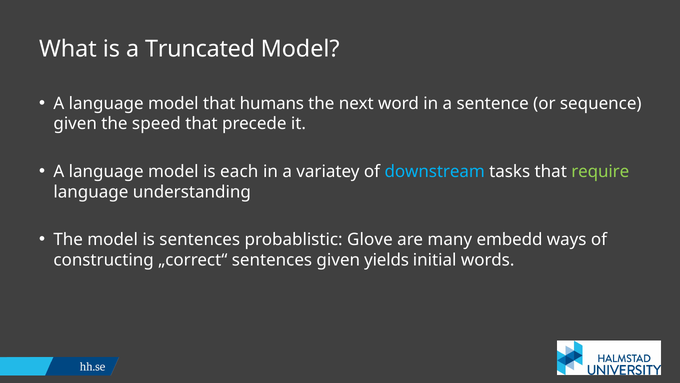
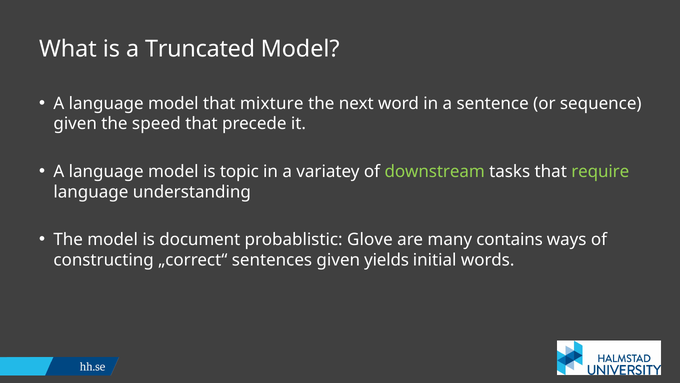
humans: humans -> mixture
each: each -> topic
downstream colour: light blue -> light green
is sentences: sentences -> document
embedd: embedd -> contains
